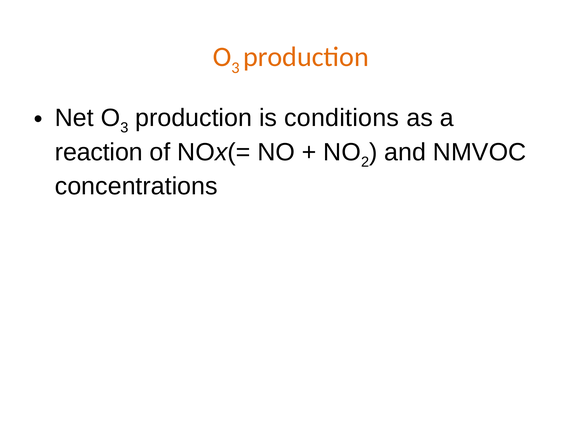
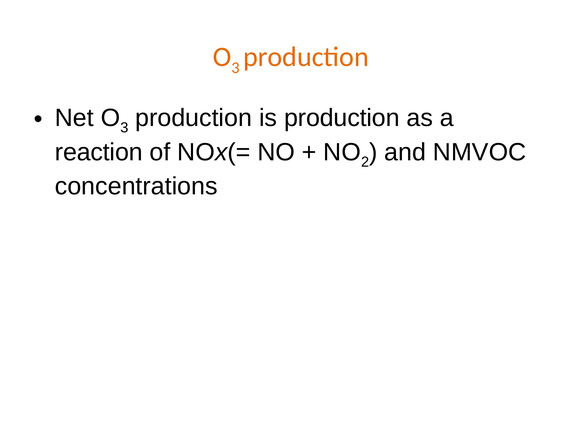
is conditions: conditions -> production
